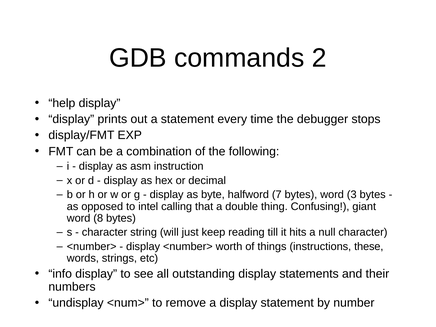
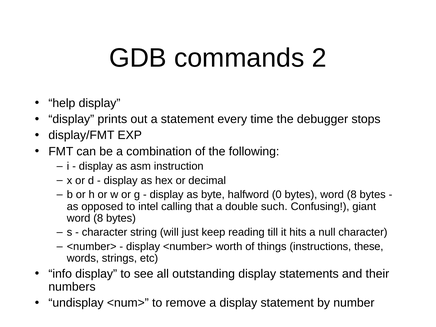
7: 7 -> 0
bytes word 3: 3 -> 8
thing: thing -> such
